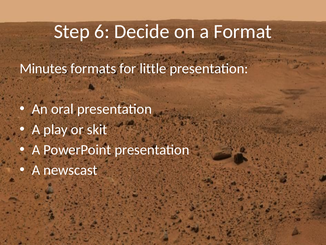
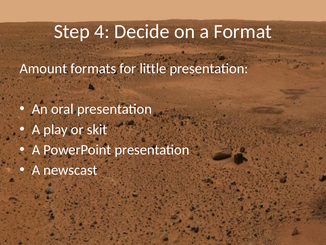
6: 6 -> 4
Minutes: Minutes -> Amount
